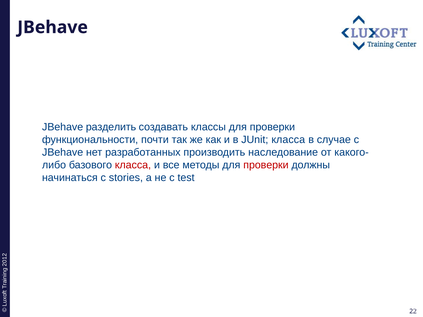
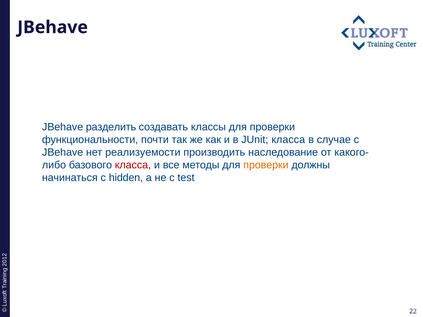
разработанных: разработанных -> реализуемости
проверки at (266, 165) colour: red -> orange
stories: stories -> hidden
